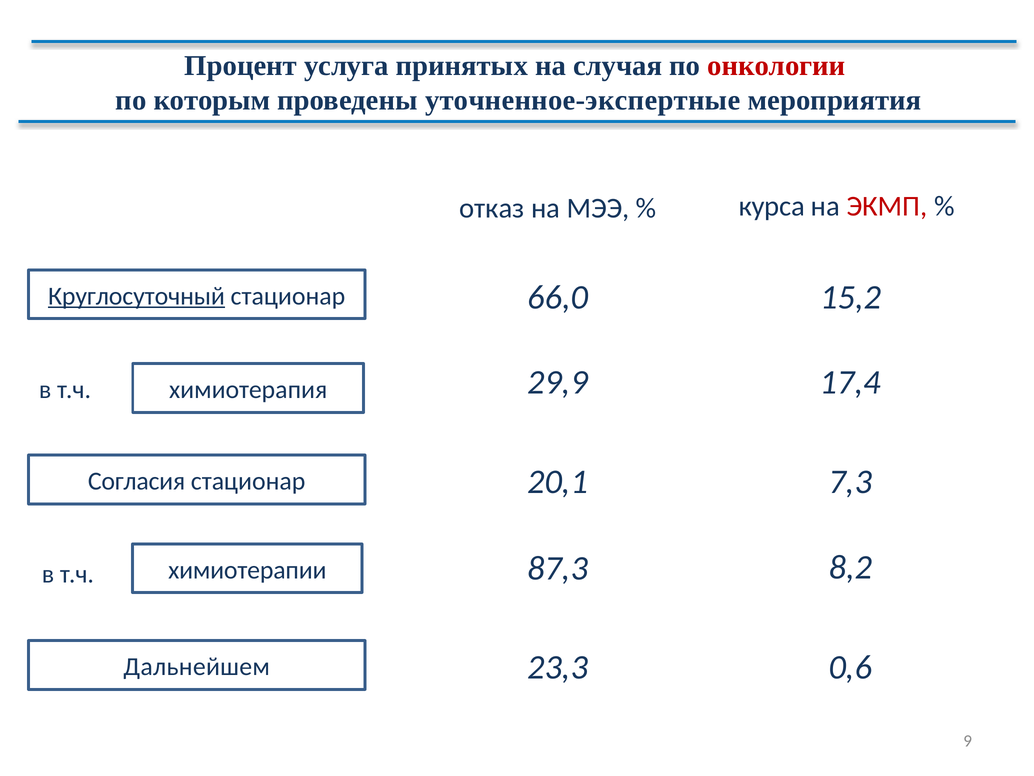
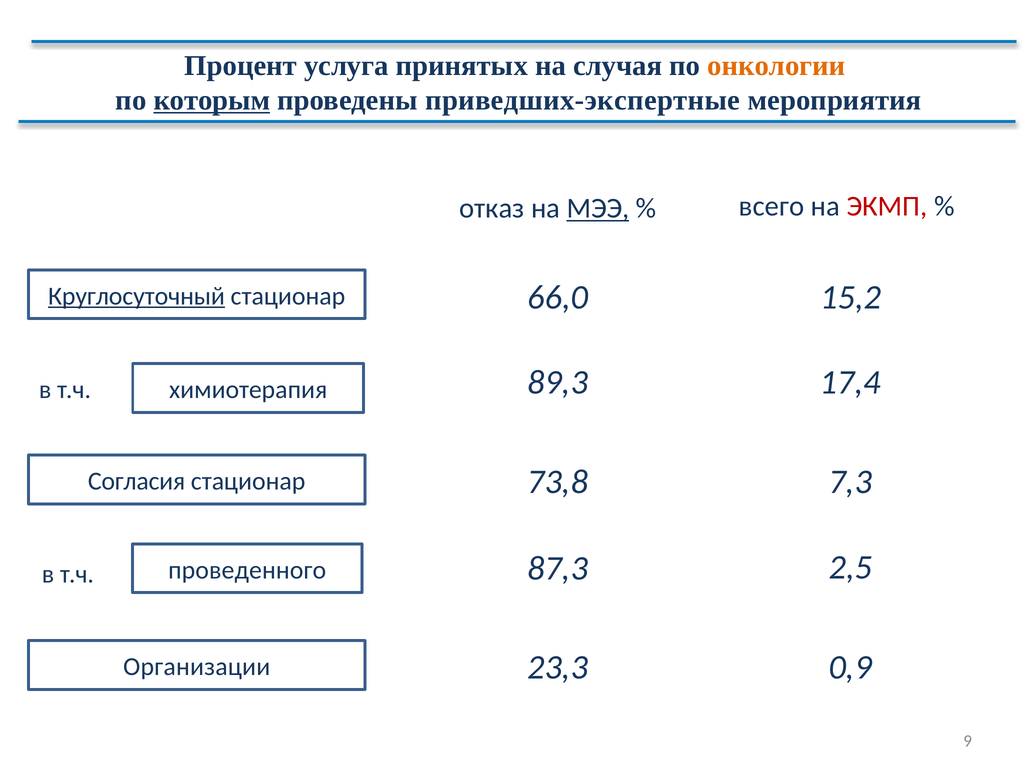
онкологии colour: red -> orange
которым underline: none -> present
уточненное-экспертные: уточненное-экспертные -> приведших-экспертные
МЭЭ underline: none -> present
курса: курса -> всего
29,9: 29,9 -> 89,3
20,1: 20,1 -> 73,8
8,2: 8,2 -> 2,5
химиотерапии: химиотерапии -> проведенного
0,6: 0,6 -> 0,9
Дальнейшем: Дальнейшем -> Организации
